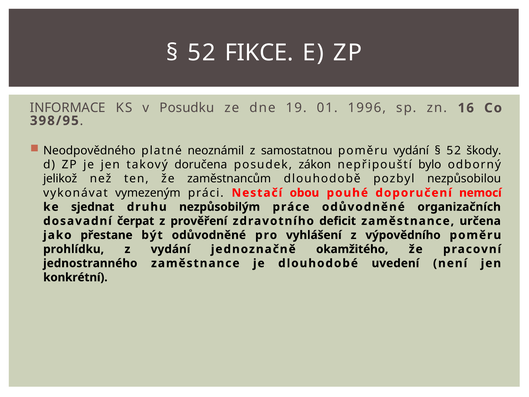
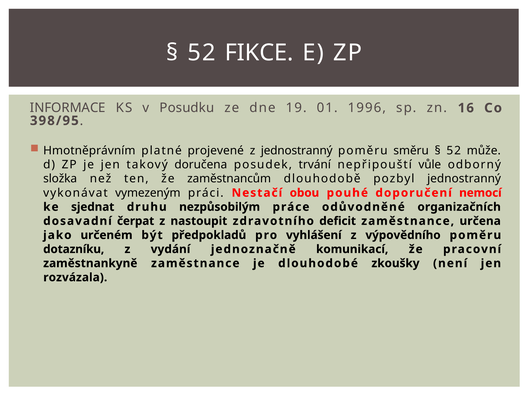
Neodpovědného: Neodpovědného -> Hmotněprávním
neoznámil: neoznámil -> projevené
z samostatnou: samostatnou -> jednostranný
poměru vydání: vydání -> směru
škody: škody -> může
zákon: zákon -> trvání
bylo: bylo -> vůle
jelikož: jelikož -> složka
pozbyl nezpůsobilou: nezpůsobilou -> jednostranný
prověření: prověření -> nastoupit
přestane: přestane -> určeném
být odůvodněné: odůvodněné -> předpokladů
prohlídku: prohlídku -> dotazníku
okamžitého: okamžitého -> komunikací
jednostranného: jednostranného -> zaměstnankyně
uvedení: uvedení -> zkoušky
konkrétní: konkrétní -> rozvázala
